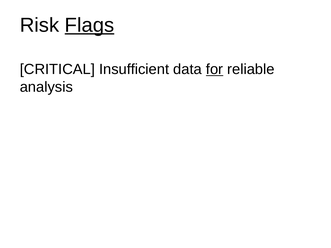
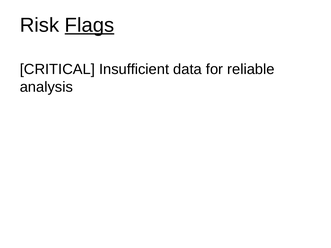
for underline: present -> none
